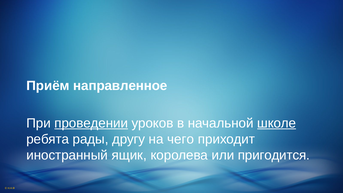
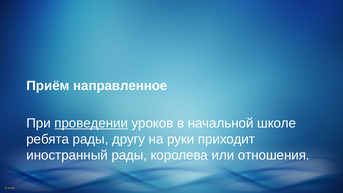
школе underline: present -> none
чего: чего -> руки
иностранный ящик: ящик -> рады
пригодится: пригодится -> отношения
